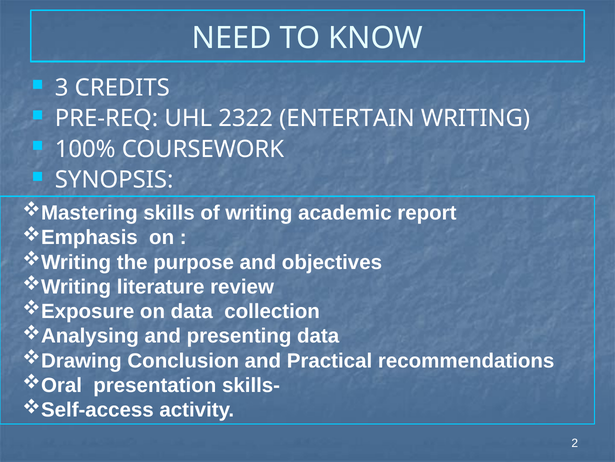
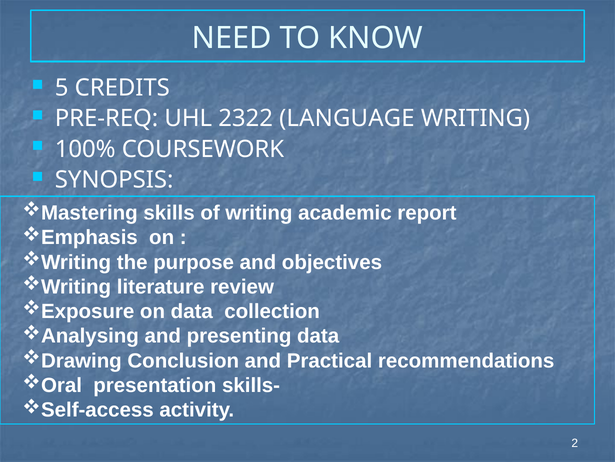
3: 3 -> 5
ENTERTAIN: ENTERTAIN -> LANGUAGE
